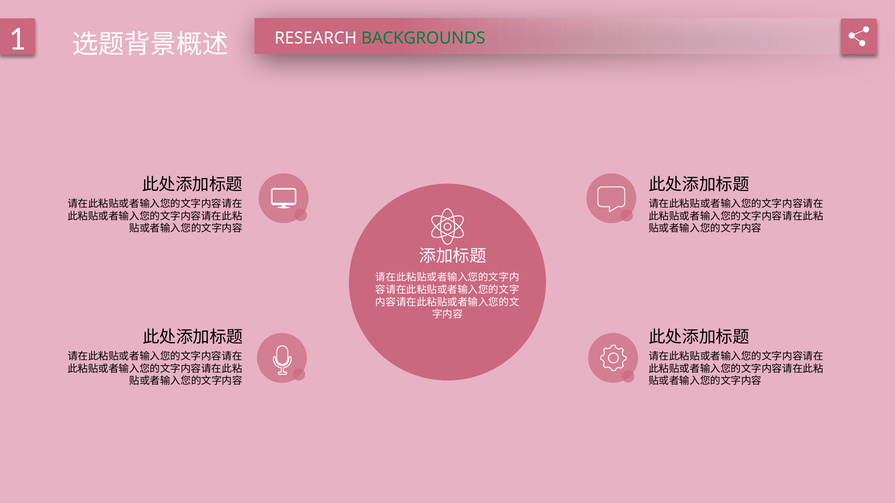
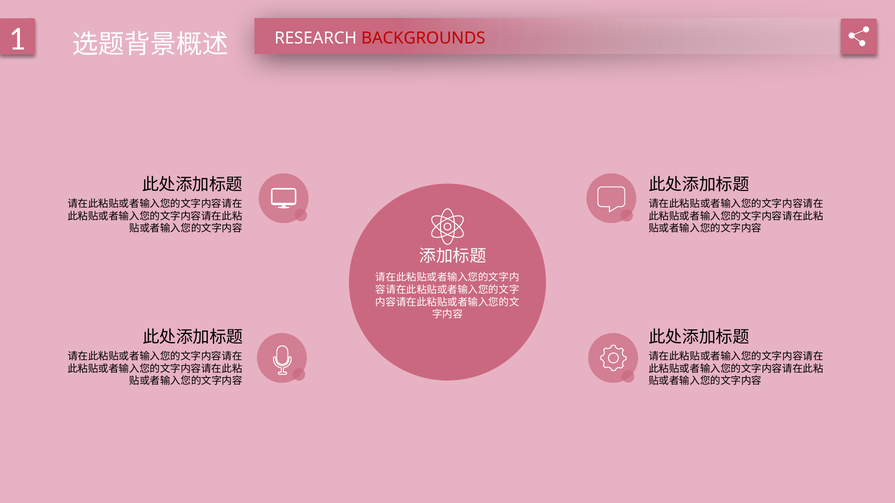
BACKGROUNDS colour: green -> red
